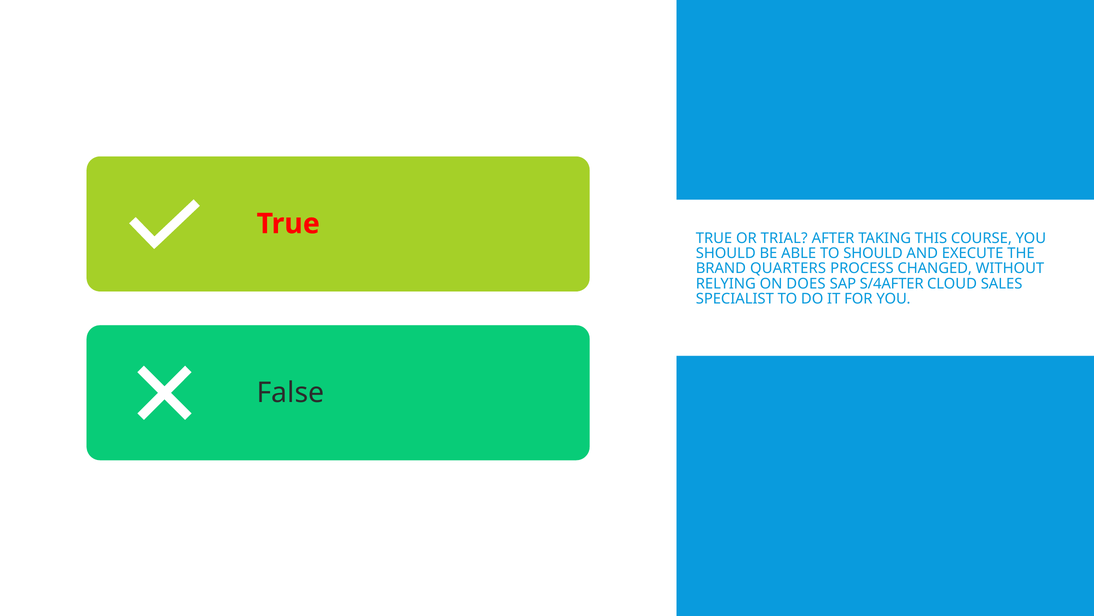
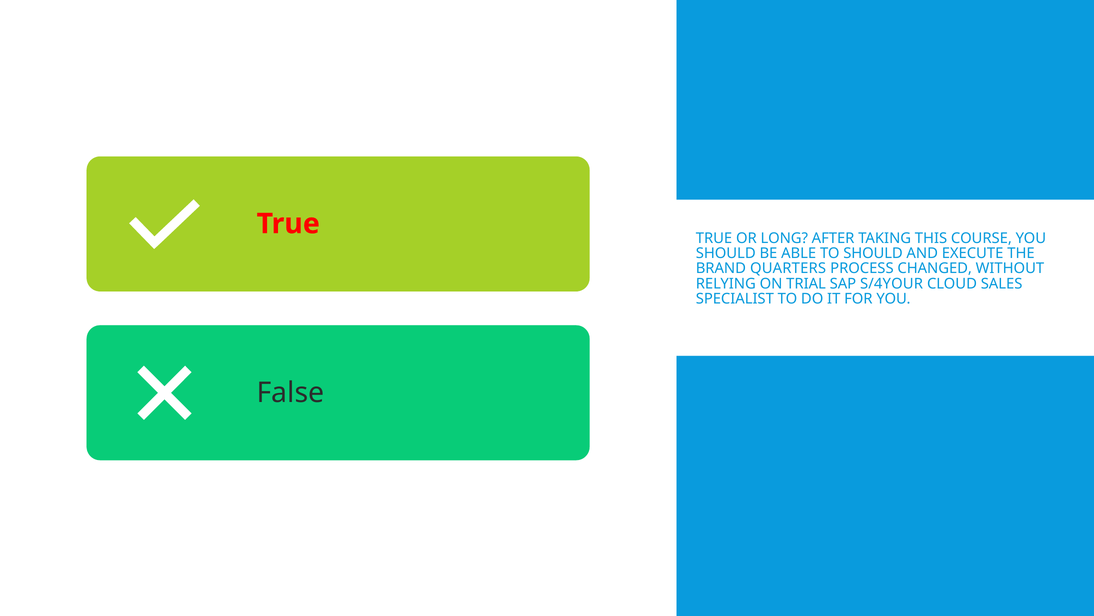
TRIAL: TRIAL -> LONG
DOES: DOES -> TRIAL
S/4AFTER: S/4AFTER -> S/4YOUR
